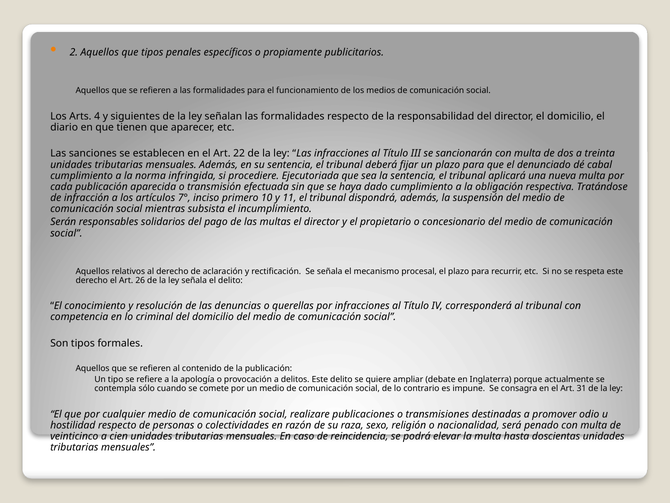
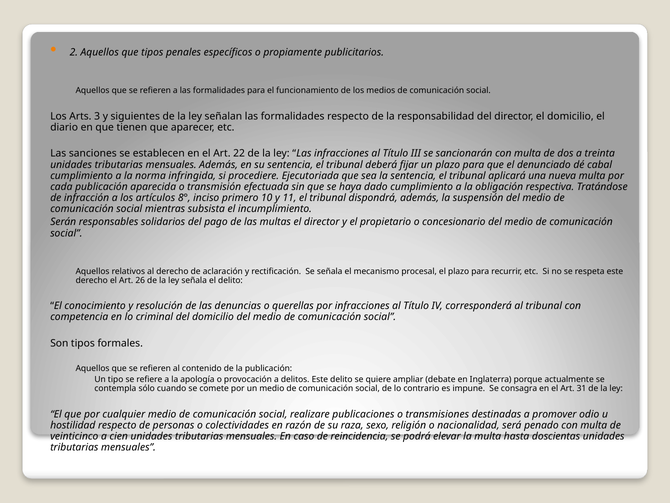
4: 4 -> 3
7°: 7° -> 8°
